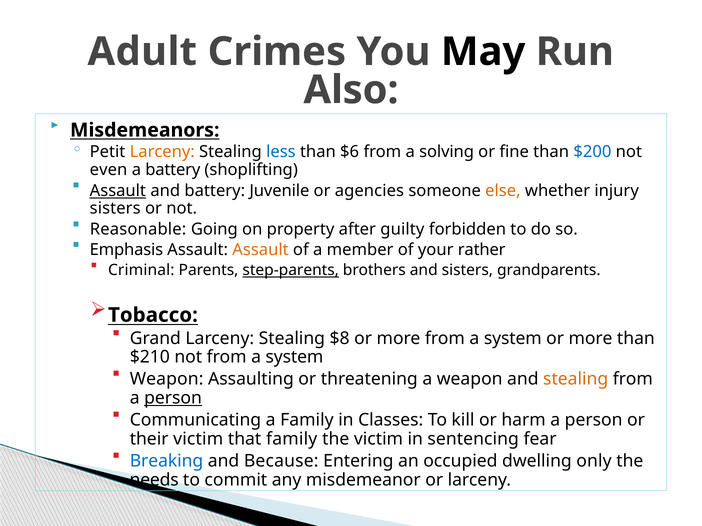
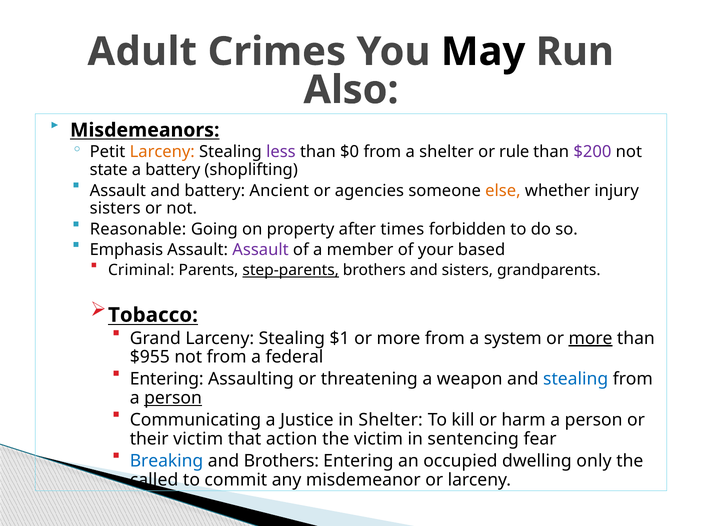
less colour: blue -> purple
$6: $6 -> $0
a solving: solving -> shelter
fine: fine -> rule
$200 colour: blue -> purple
even: even -> state
Assault at (118, 191) underline: present -> none
Juvenile: Juvenile -> Ancient
guilty: guilty -> times
Assault at (260, 250) colour: orange -> purple
rather: rather -> based
$8: $8 -> $1
more at (591, 339) underline: none -> present
$210: $210 -> $955
not from a system: system -> federal
Weapon at (167, 380): Weapon -> Entering
stealing at (576, 380) colour: orange -> blue
a Family: Family -> Justice
in Classes: Classes -> Shelter
that family: family -> action
and Because: Because -> Brothers
needs: needs -> called
